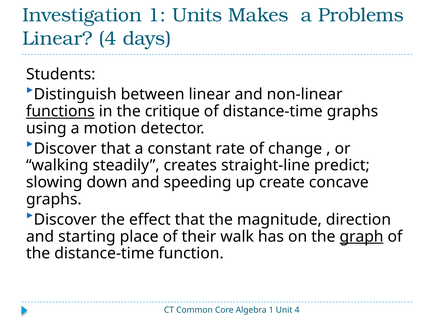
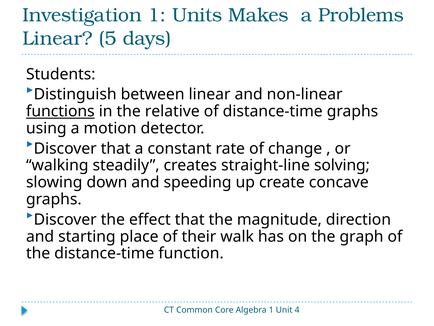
Linear 4: 4 -> 5
critique: critique -> relative
predict: predict -> solving
graph underline: present -> none
